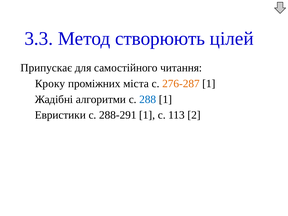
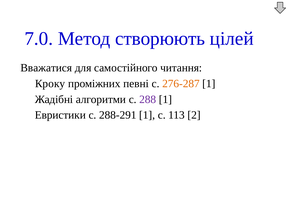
3.3: 3.3 -> 7.0
Припускає: Припускає -> Вважатися
міста: міста -> певні
288 colour: blue -> purple
